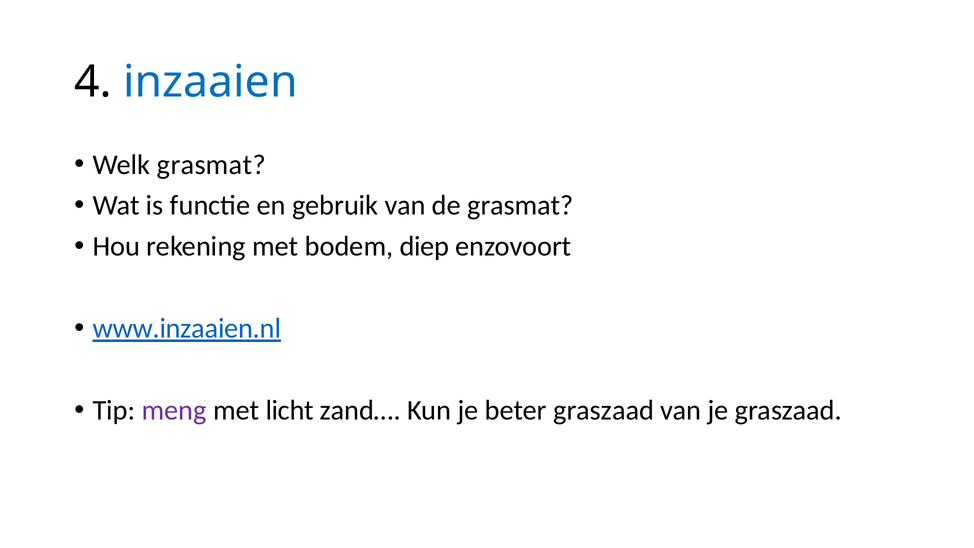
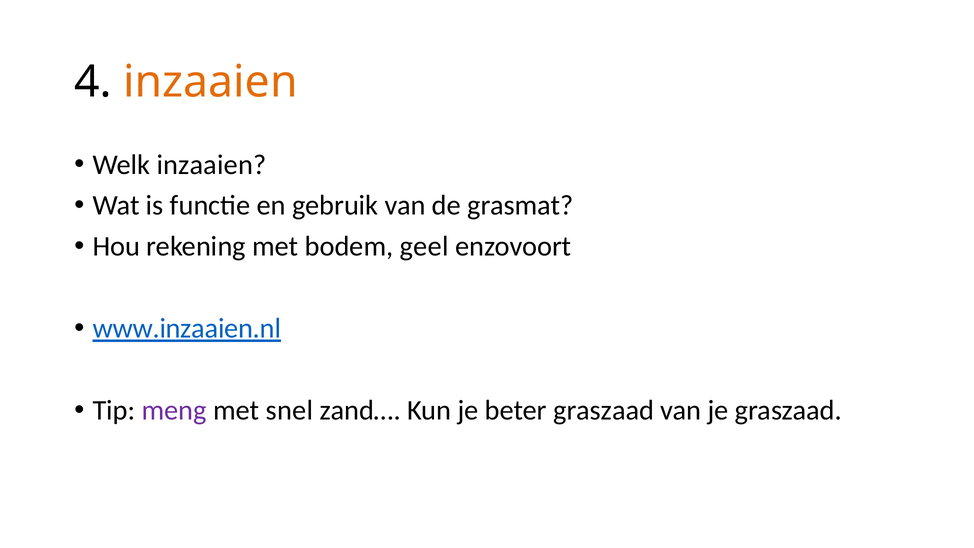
inzaaien at (210, 82) colour: blue -> orange
Welk grasmat: grasmat -> inzaaien
diep: diep -> geel
licht: licht -> snel
